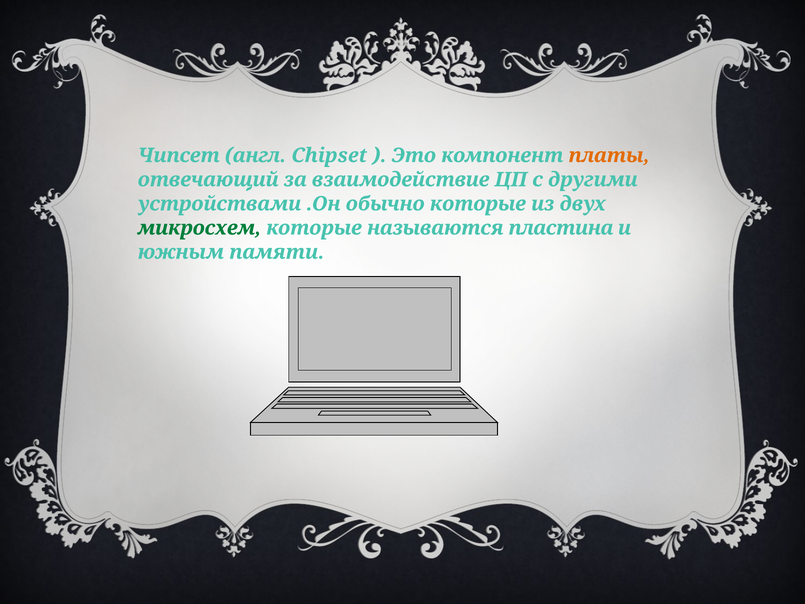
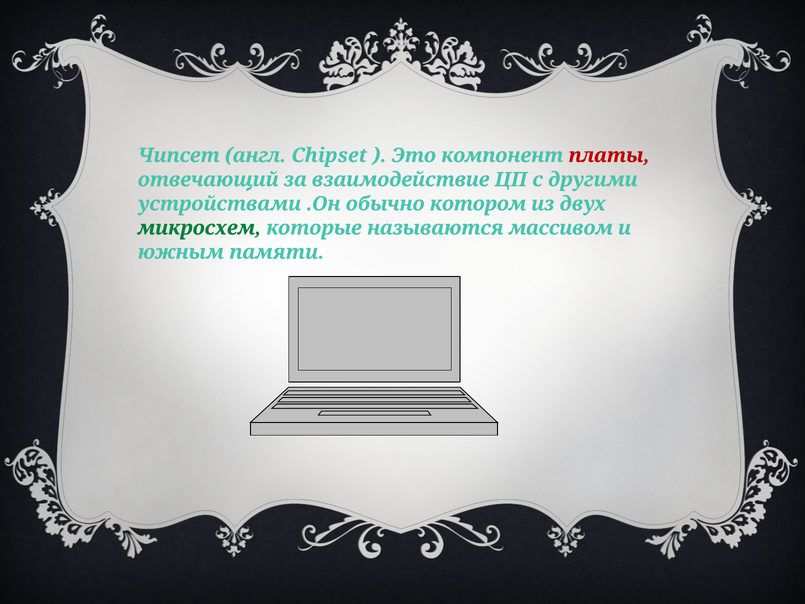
платы colour: orange -> red
обычно которые: которые -> котором
пластина: пластина -> массивом
